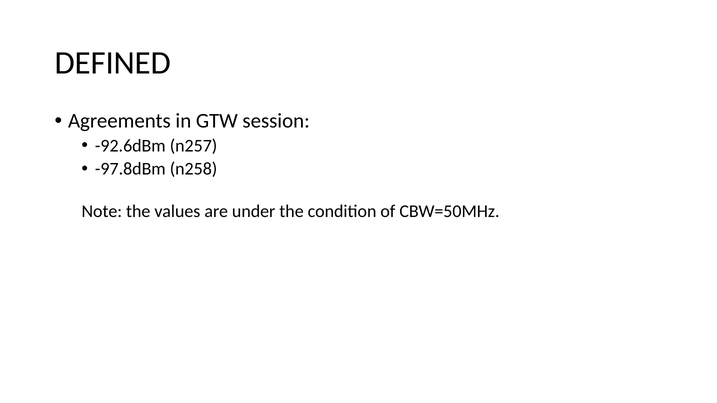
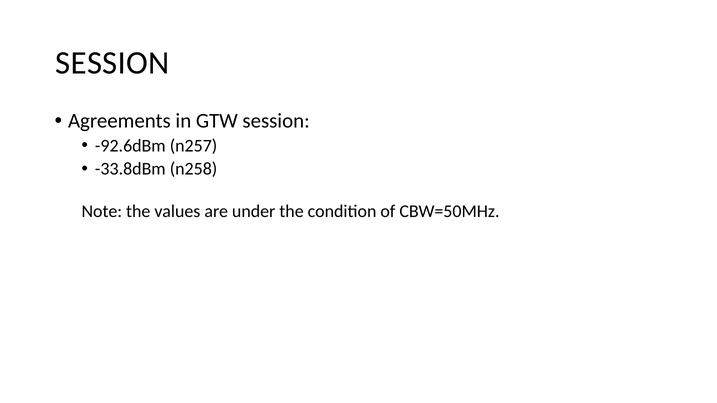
DEFINED at (113, 63): DEFINED -> SESSION
-97.8dBm: -97.8dBm -> -33.8dBm
